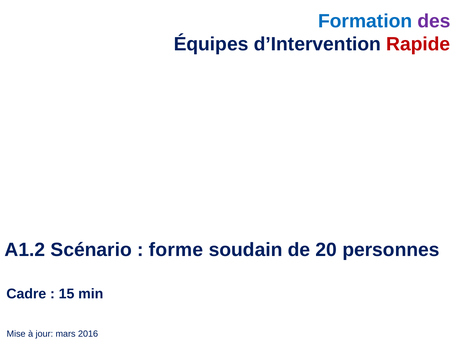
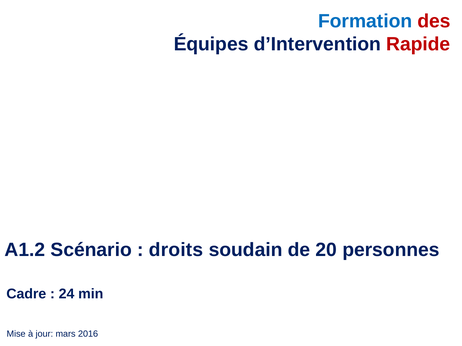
des colour: purple -> red
forme: forme -> droits
15: 15 -> 24
